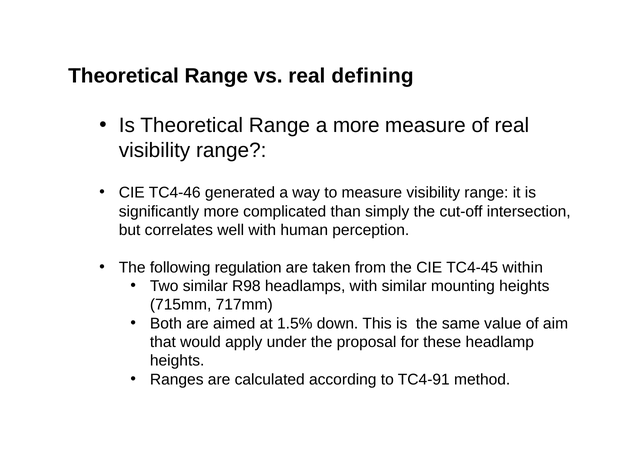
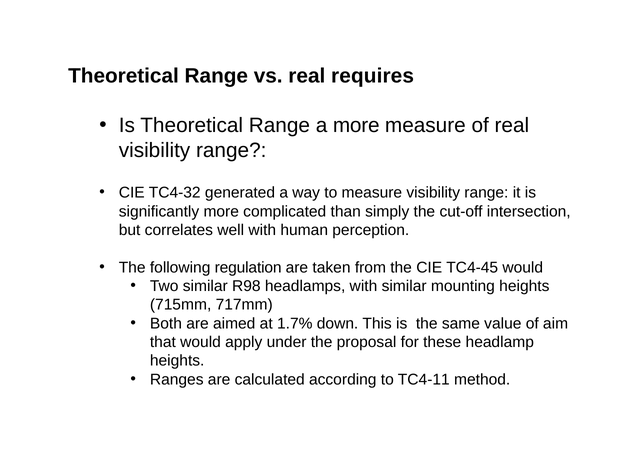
defining: defining -> requires
TC4-46: TC4-46 -> TC4-32
TC4-45 within: within -> would
1.5%: 1.5% -> 1.7%
TC4-91: TC4-91 -> TC4-11
